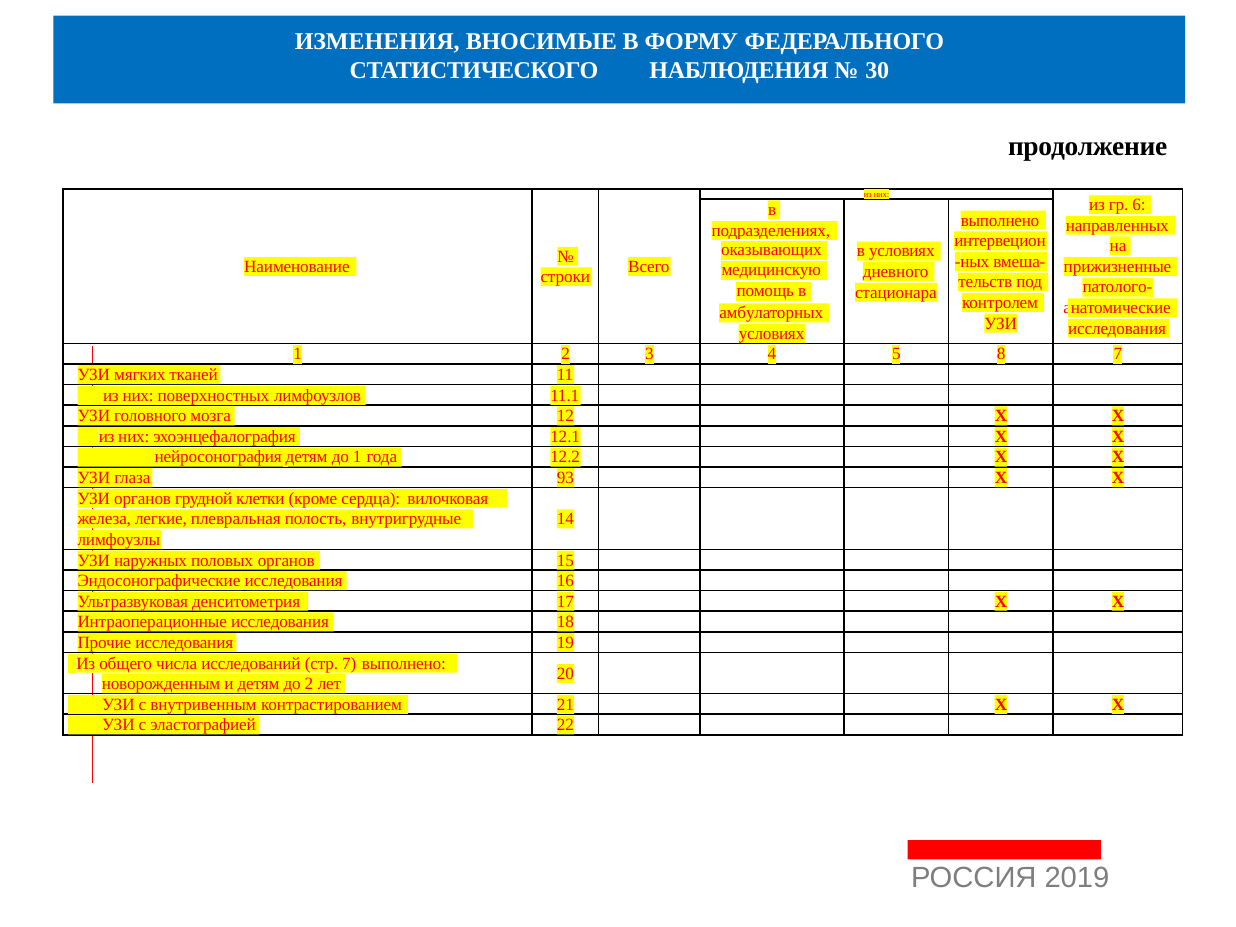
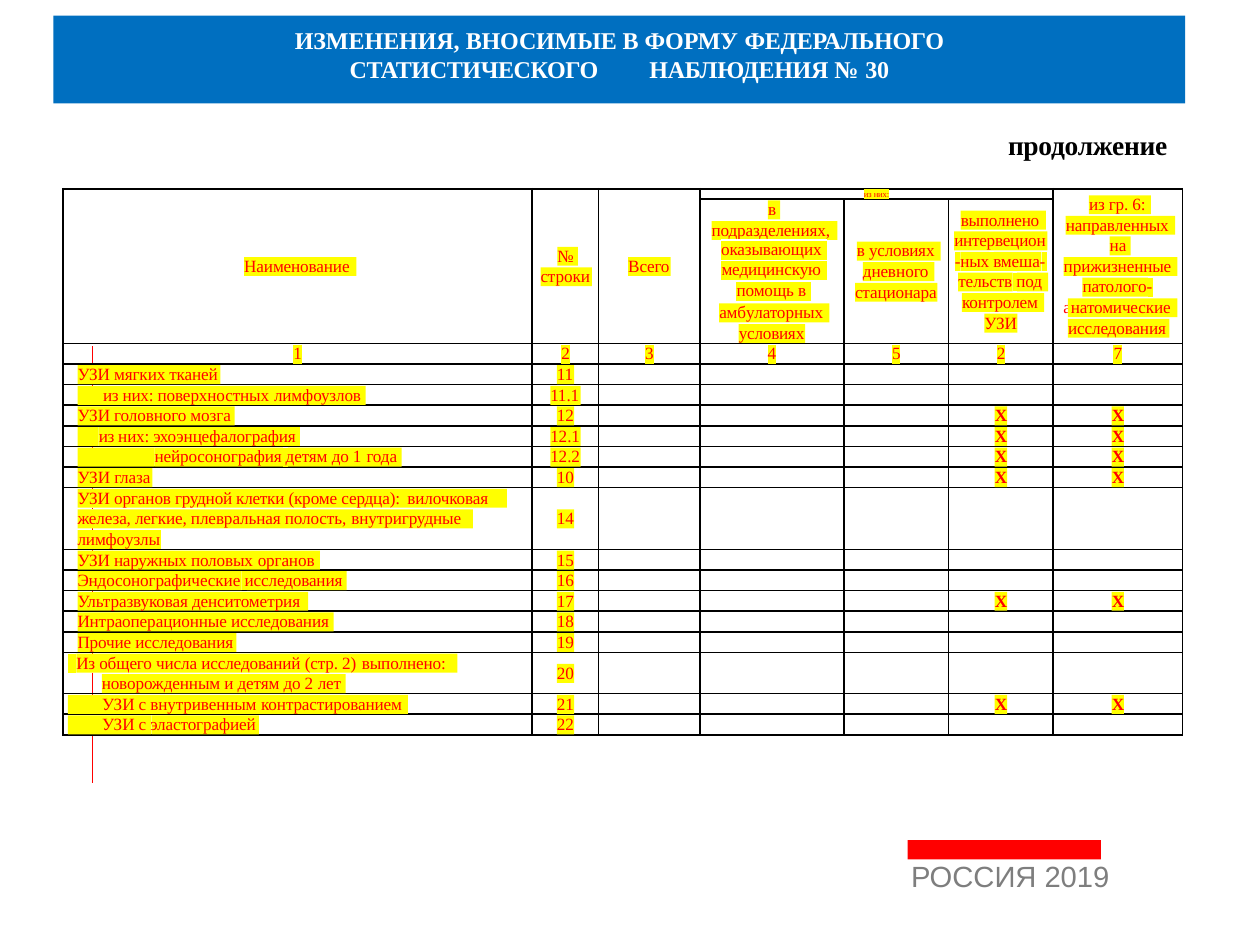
5 8: 8 -> 2
93: 93 -> 10
стр 7: 7 -> 2
